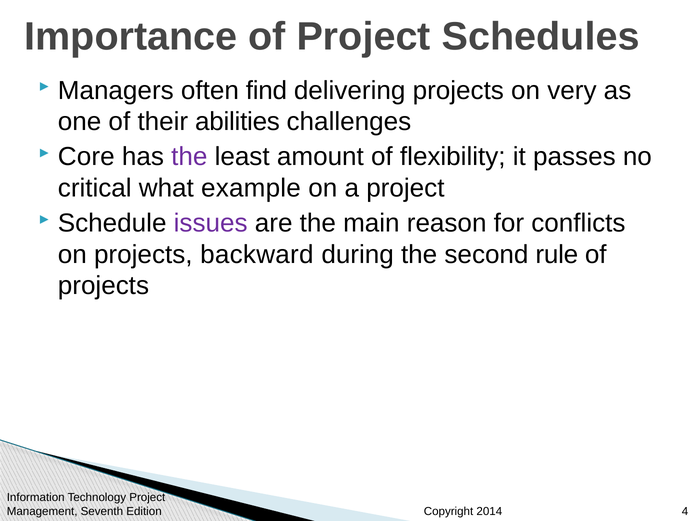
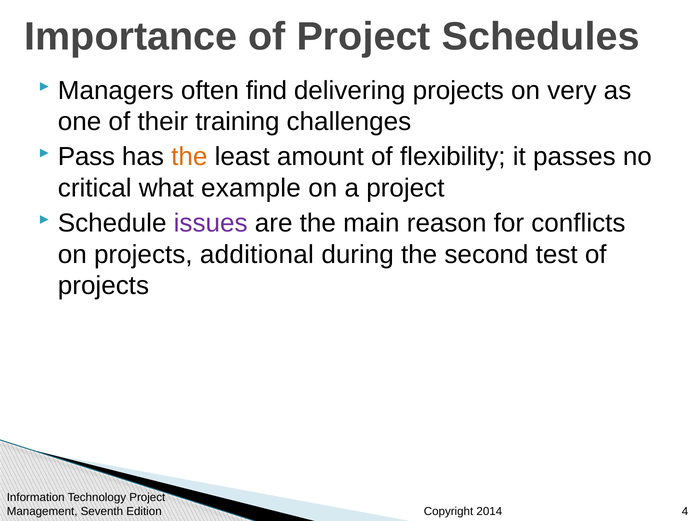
abilities: abilities -> training
Core: Core -> Pass
the at (189, 157) colour: purple -> orange
backward: backward -> additional
rule: rule -> test
